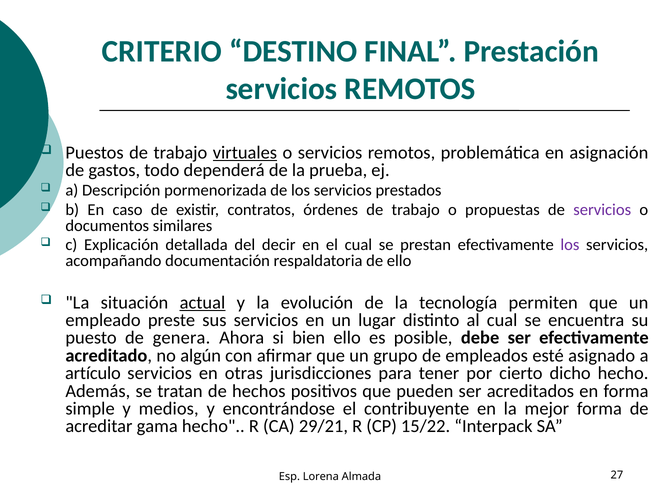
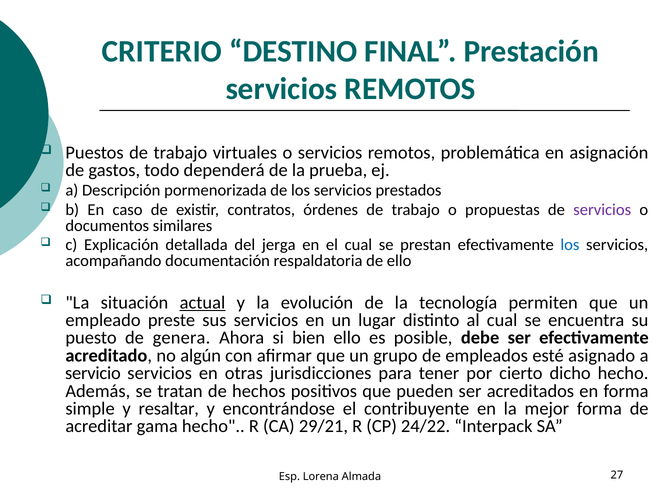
virtuales underline: present -> none
decir: decir -> jerga
los at (570, 245) colour: purple -> blue
artículo: artículo -> servicio
medios: medios -> resaltar
15/22: 15/22 -> 24/22
